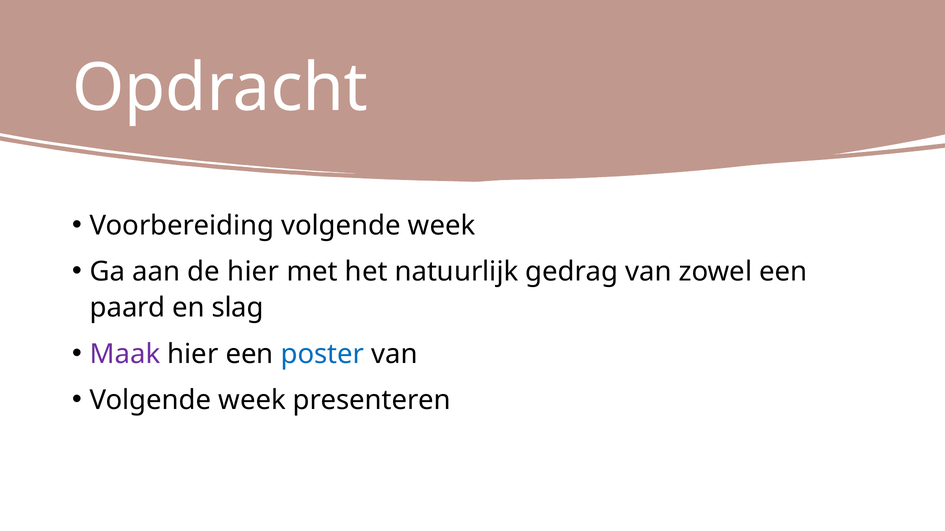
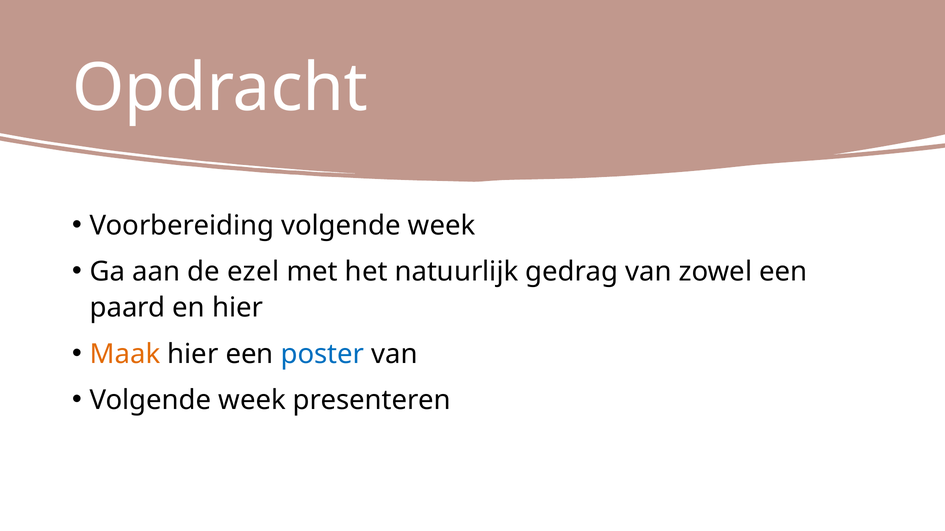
de hier: hier -> ezel
en slag: slag -> hier
Maak colour: purple -> orange
